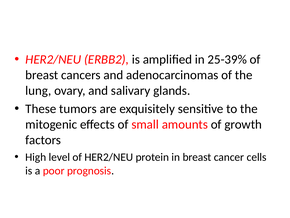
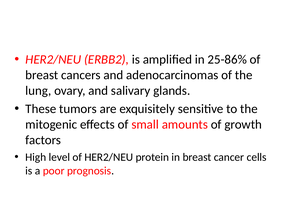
25-39%: 25-39% -> 25-86%
